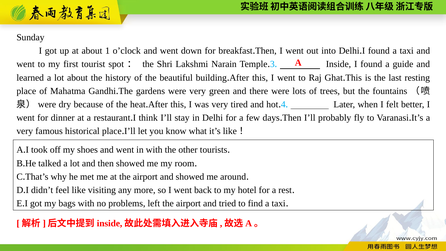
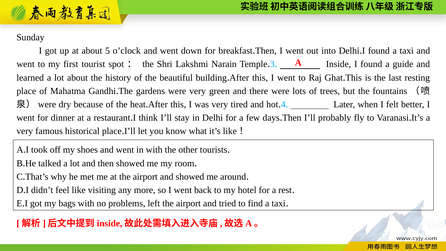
1: 1 -> 5
